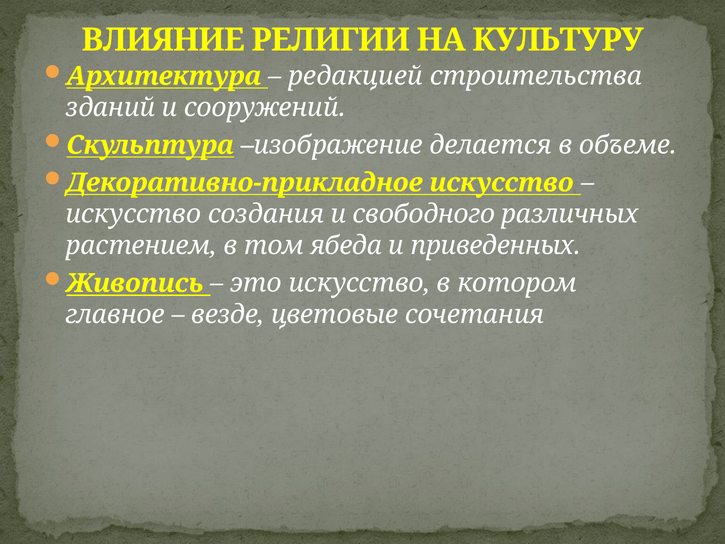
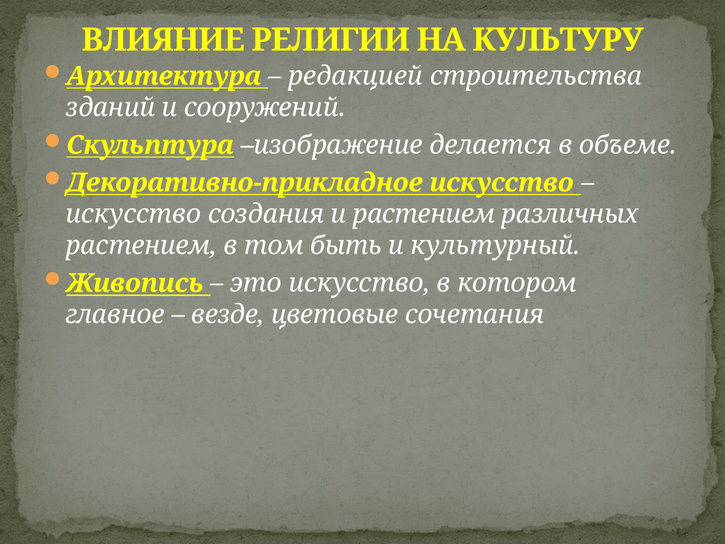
и свободного: свободного -> растением
ябеда: ябеда -> быть
приведенных: приведенных -> культурный
